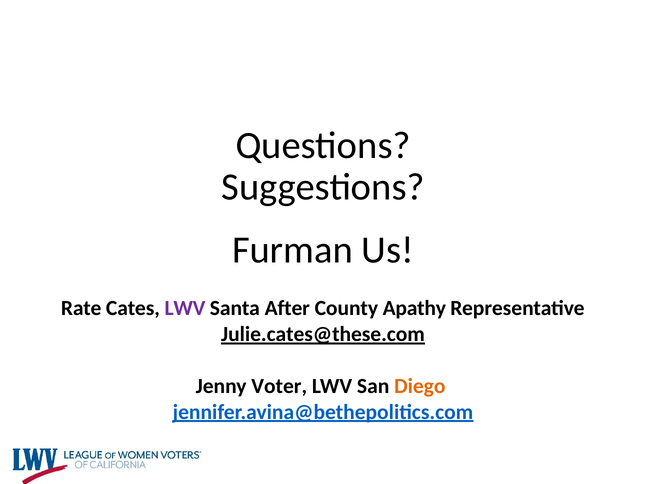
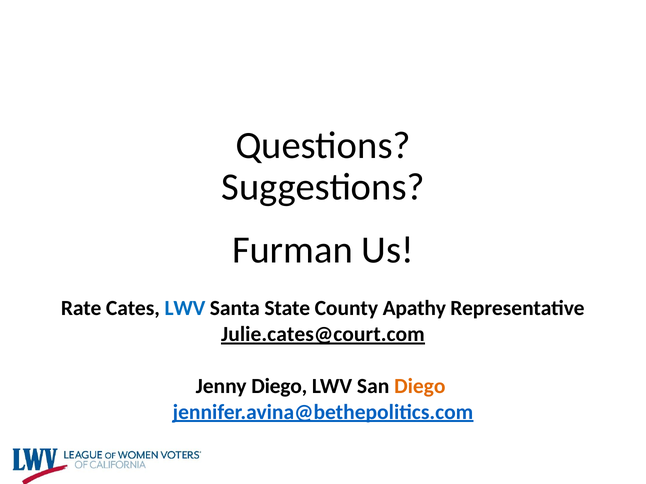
LWV at (185, 309) colour: purple -> blue
After: After -> State
Julie.cates@these.com: Julie.cates@these.com -> Julie.cates@court.com
Jenny Voter: Voter -> Diego
